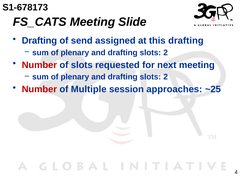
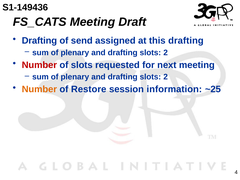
S1-678173: S1-678173 -> S1-149436
Slide: Slide -> Draft
Number at (39, 89) colour: red -> orange
Multiple: Multiple -> Restore
approaches: approaches -> information
